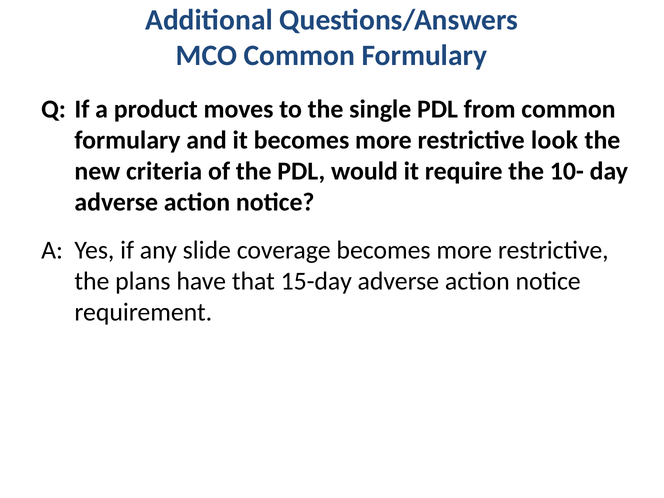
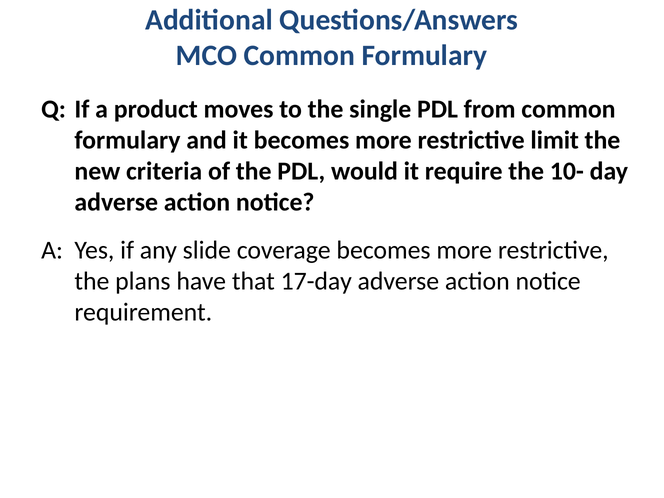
look: look -> limit
15-day: 15-day -> 17-day
